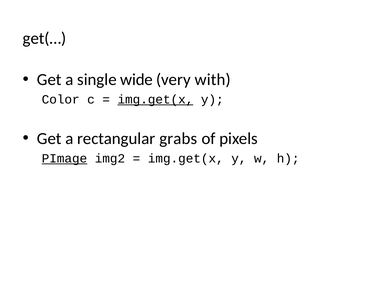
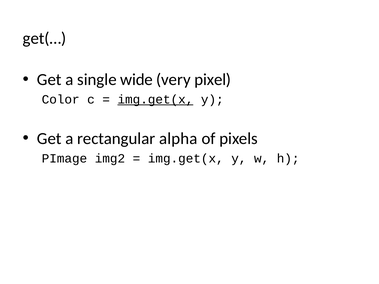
with: with -> pixel
grabs: grabs -> alpha
PImage underline: present -> none
